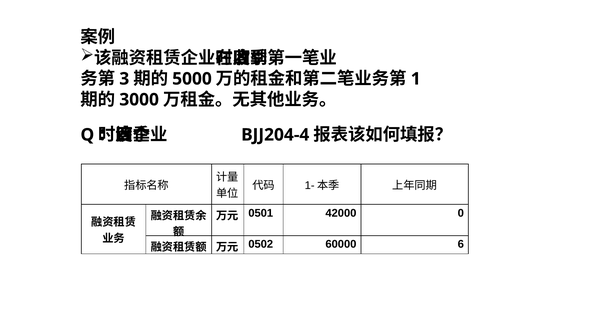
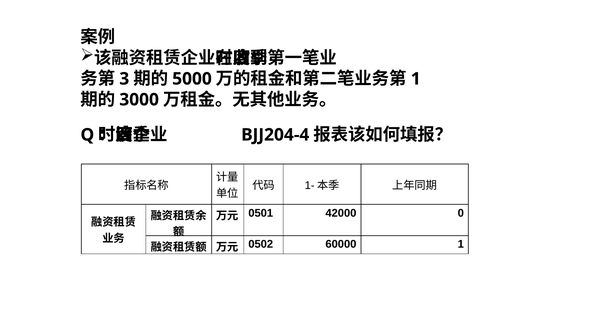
60000 6: 6 -> 1
